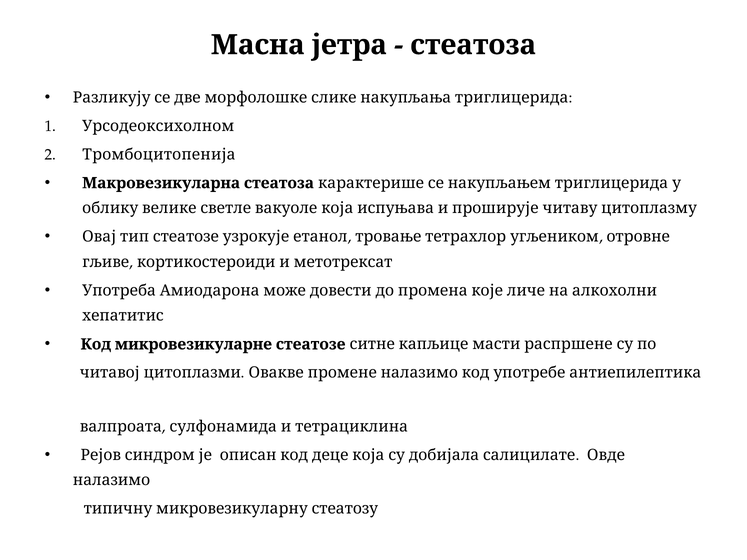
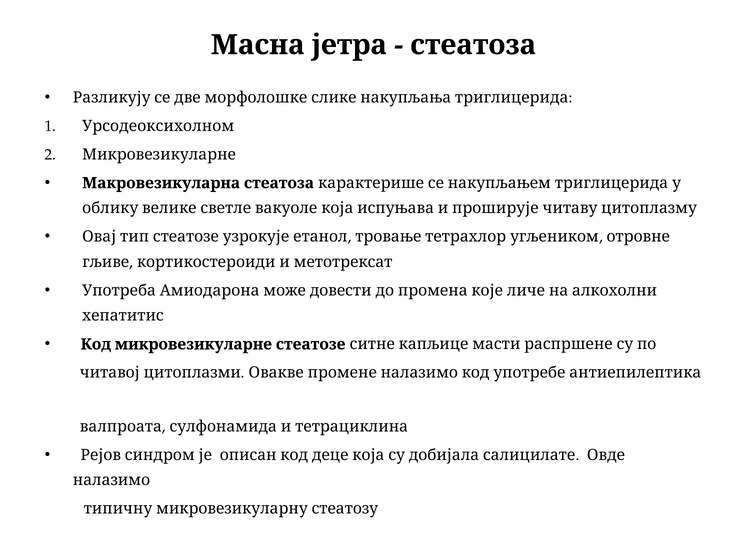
Тромбоцитопенија: Тромбоцитопенија -> Микровезикуларне
